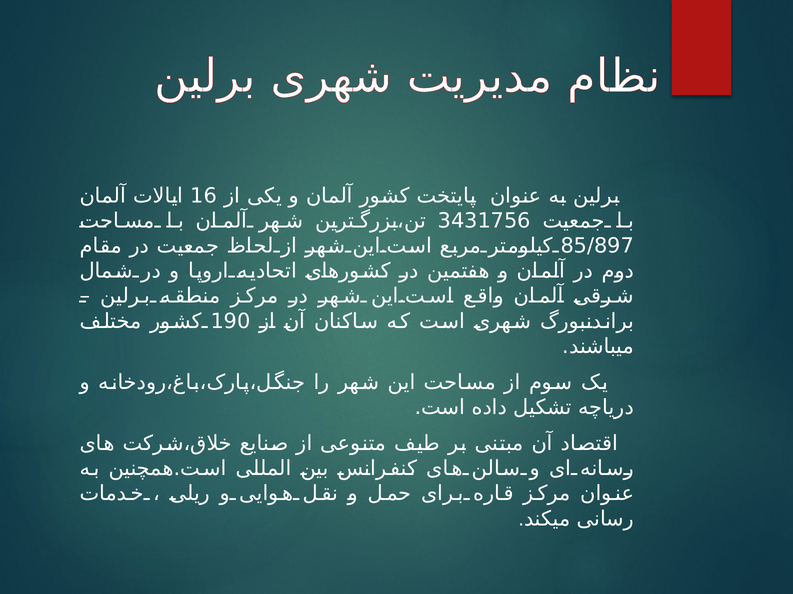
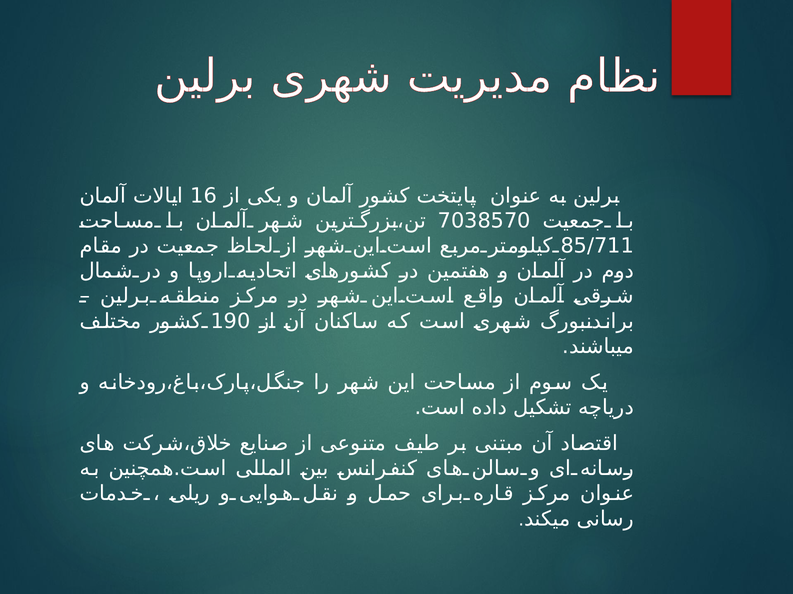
3431756: 3431756 -> 7038570
85/897: 85/897 -> 85/711
